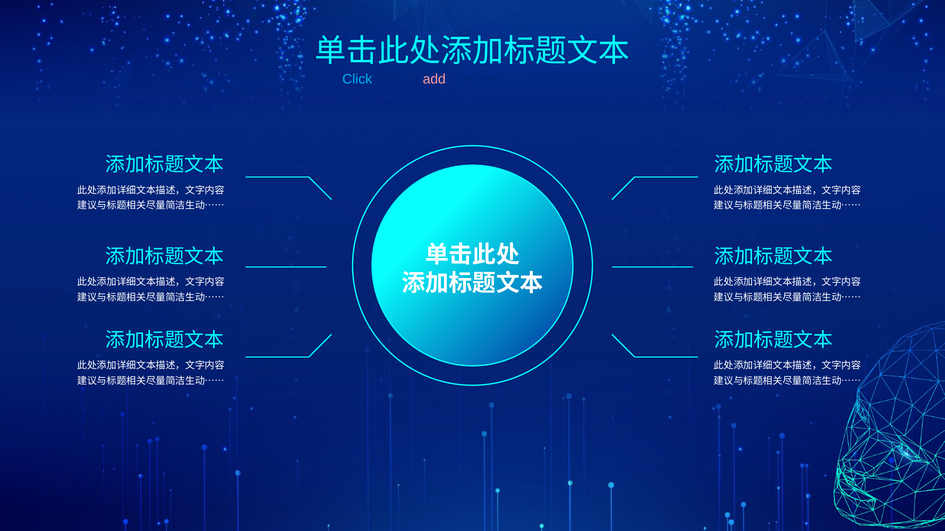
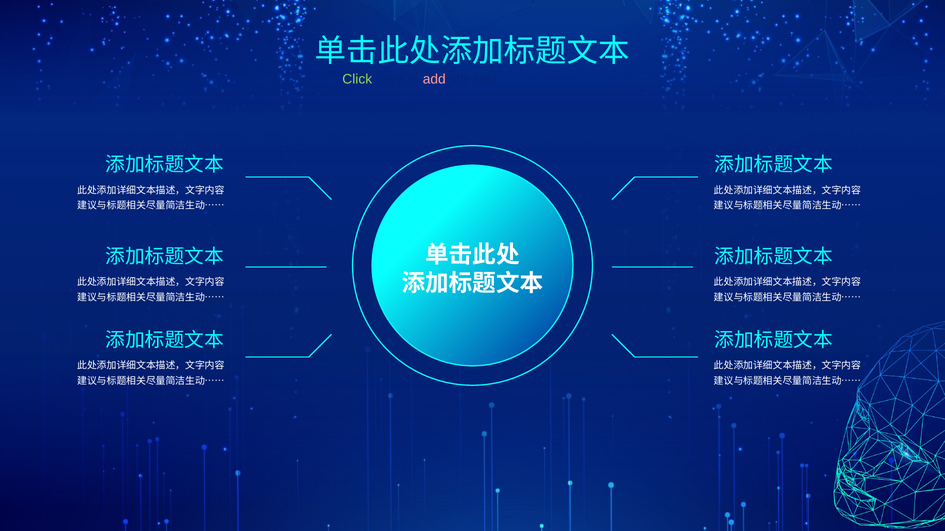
Click colour: light blue -> light green
